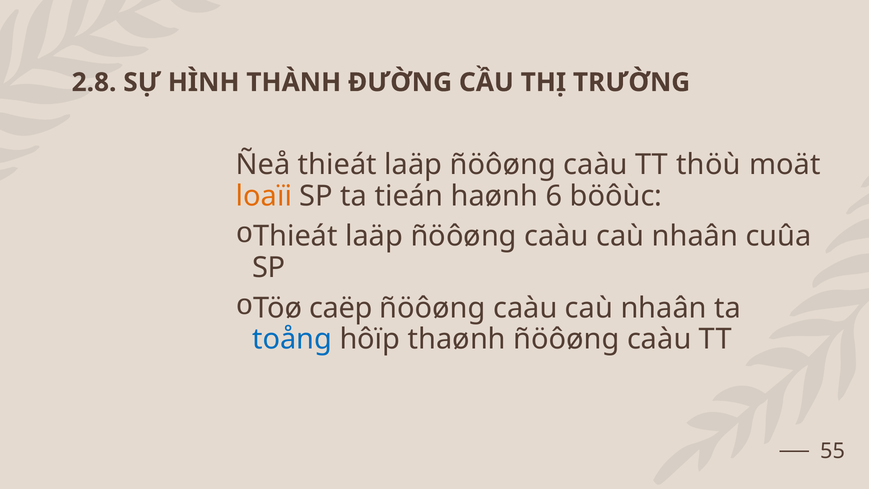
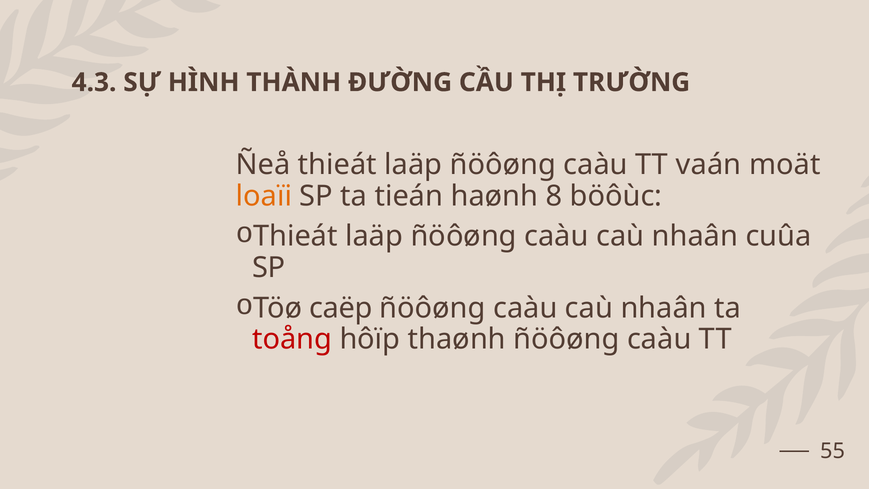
2.8: 2.8 -> 4.3
thöù: thöù -> vaán
6: 6 -> 8
toång colour: blue -> red
